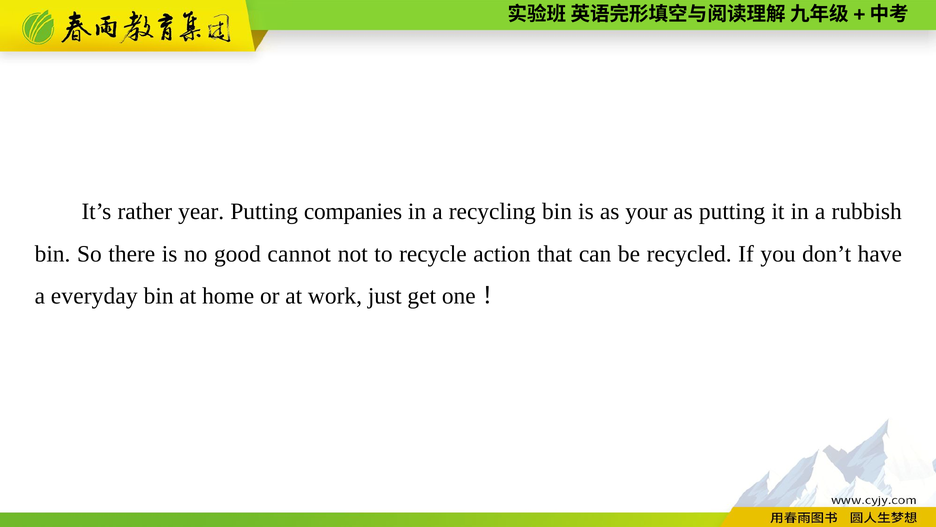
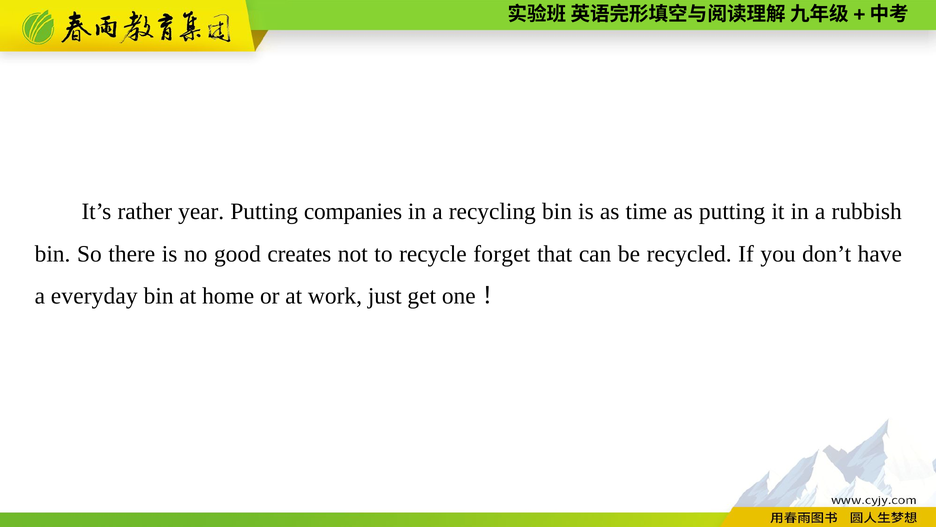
your: your -> time
cannot: cannot -> creates
action: action -> forget
